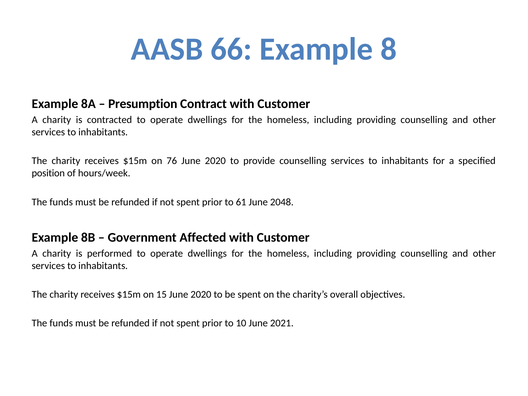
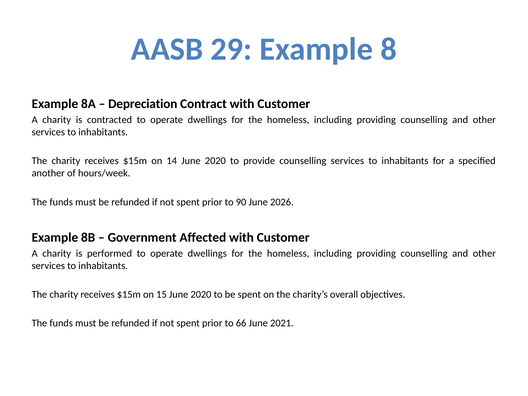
66: 66 -> 29
Presumption: Presumption -> Depreciation
76: 76 -> 14
position: position -> another
61: 61 -> 90
2048: 2048 -> 2026
10: 10 -> 66
